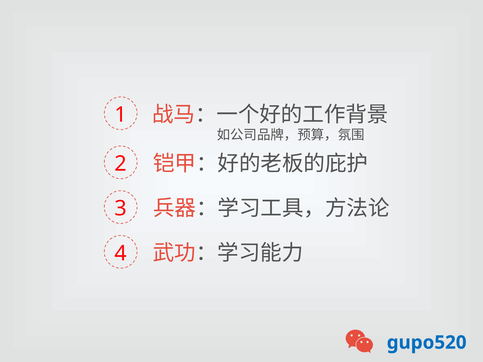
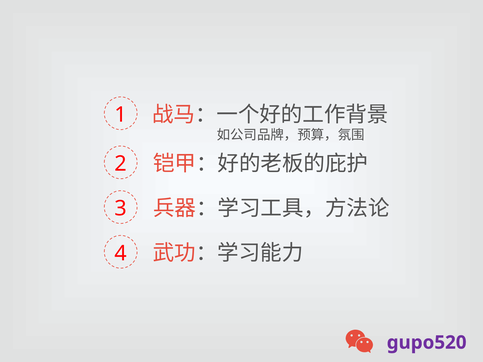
gupo520 colour: blue -> purple
